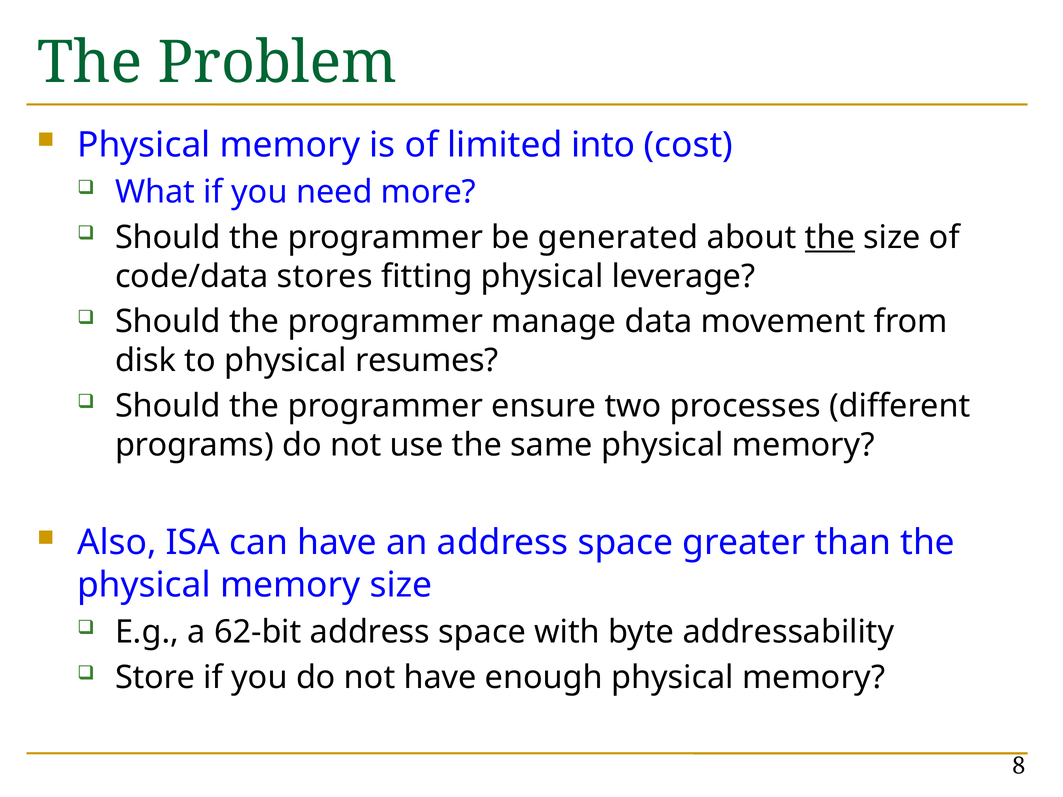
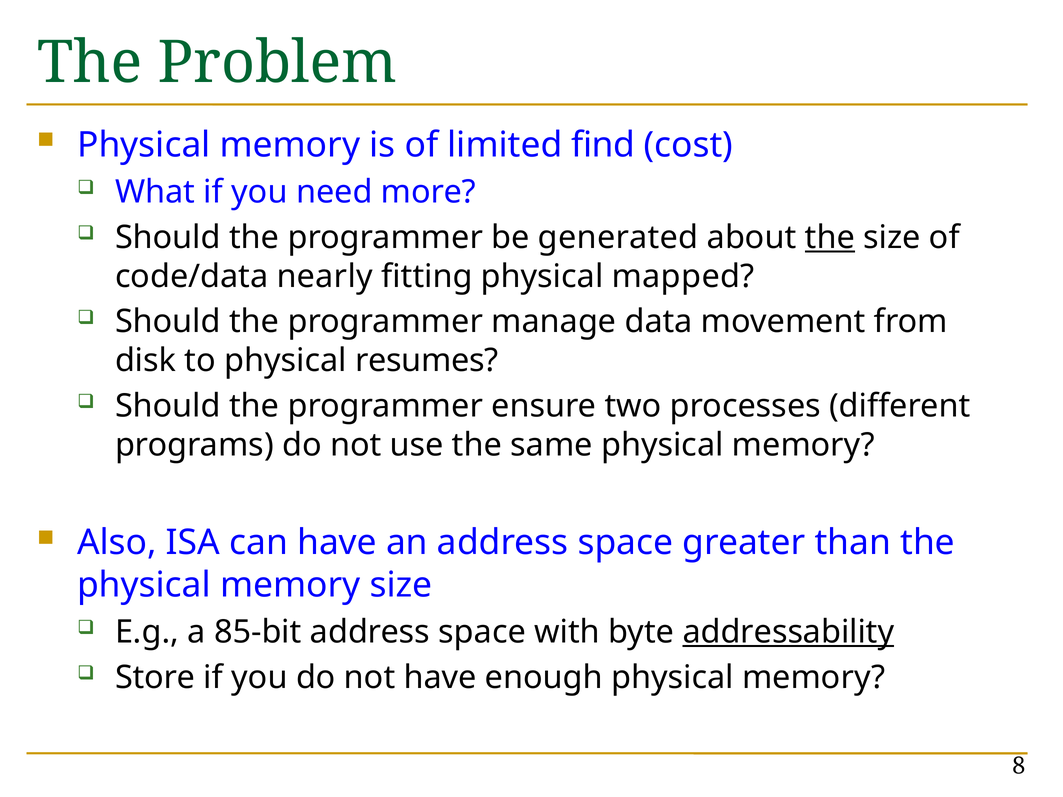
into: into -> find
stores: stores -> nearly
leverage: leverage -> mapped
62-bit: 62-bit -> 85-bit
addressability underline: none -> present
